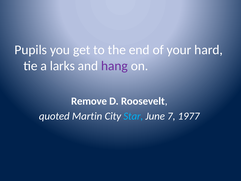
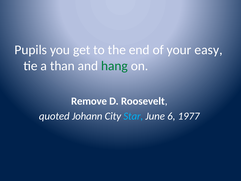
hard: hard -> easy
larks: larks -> than
hang colour: purple -> green
Martin: Martin -> Johann
7: 7 -> 6
